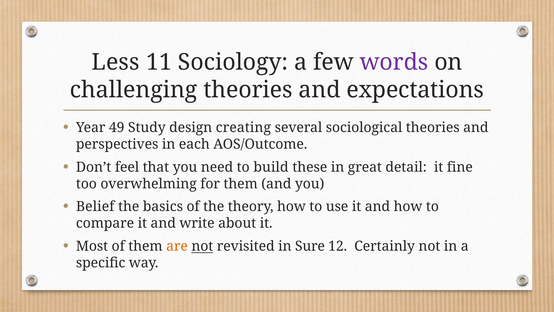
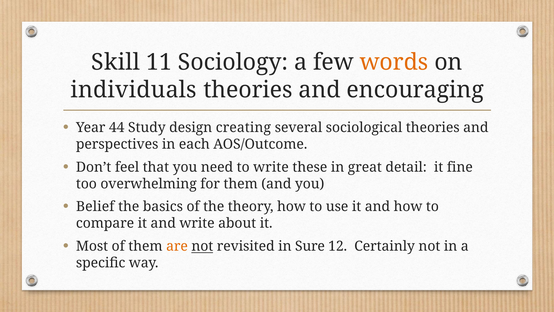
Less: Less -> Skill
words colour: purple -> orange
challenging: challenging -> individuals
expectations: expectations -> encouraging
49: 49 -> 44
to build: build -> write
